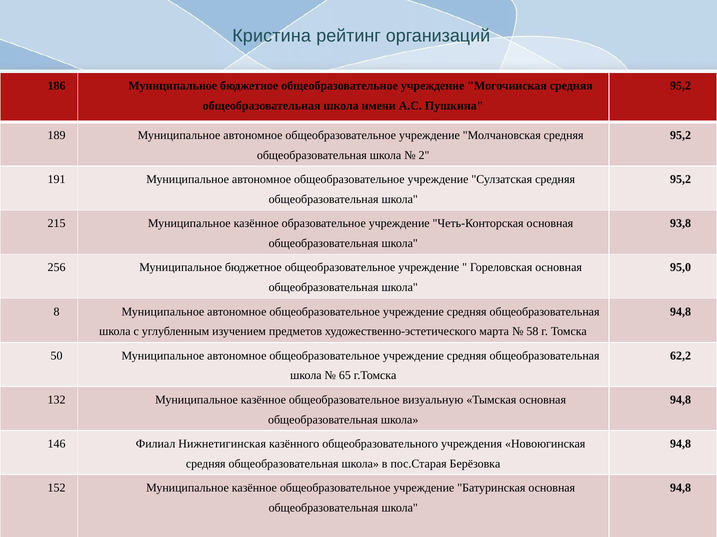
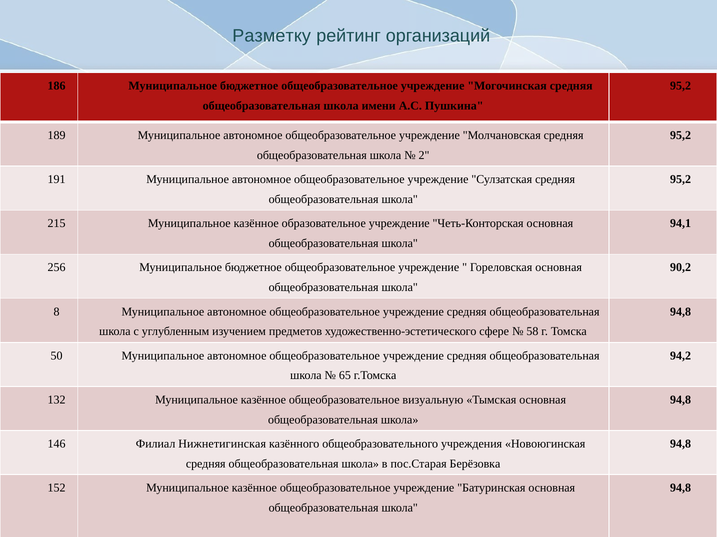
Кристина: Кристина -> Разметку
93,8: 93,8 -> 94,1
95,0: 95,0 -> 90,2
марта: марта -> сфере
62,2: 62,2 -> 94,2
